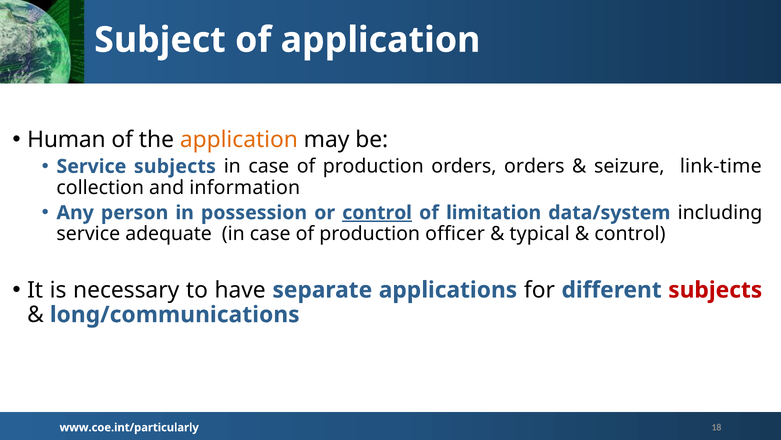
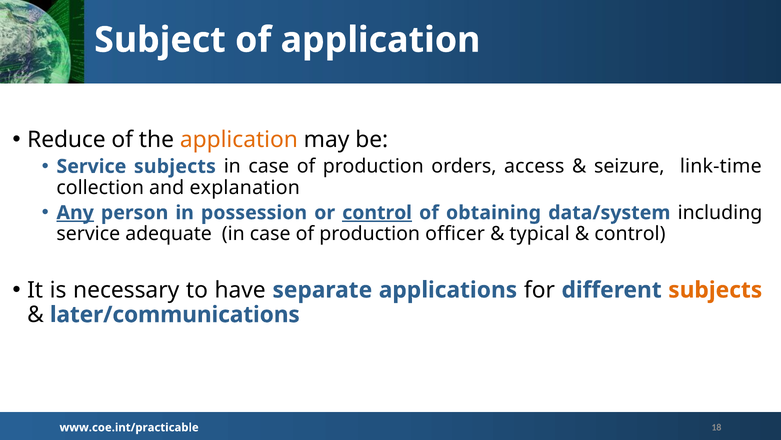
Human: Human -> Reduce
orders orders: orders -> access
information: information -> explanation
Any underline: none -> present
limitation: limitation -> obtaining
subjects at (715, 290) colour: red -> orange
long/communications: long/communications -> later/communications
www.coe.int/particularly: www.coe.int/particularly -> www.coe.int/practicable
